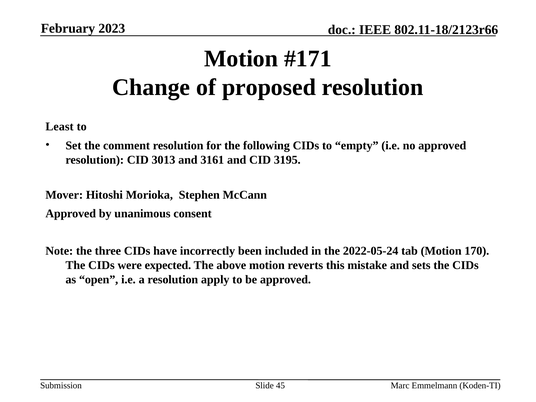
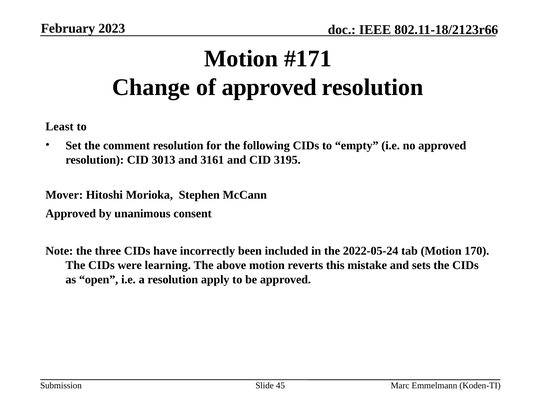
of proposed: proposed -> approved
expected: expected -> learning
